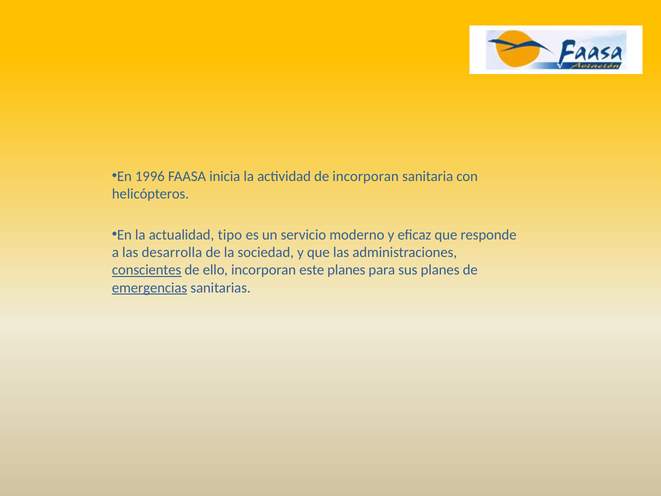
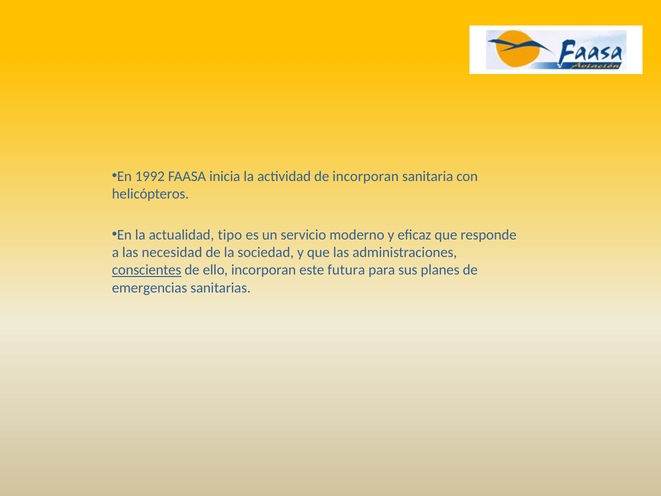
1996: 1996 -> 1992
desarrolla: desarrolla -> necesidad
este planes: planes -> futura
emergencias underline: present -> none
